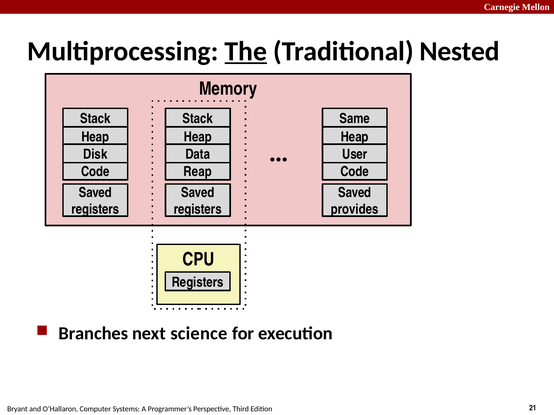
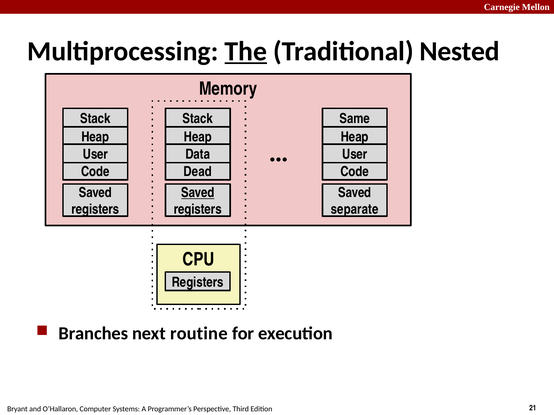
Disk at (95, 155): Disk -> User
Reap: Reap -> Dead
Saved at (198, 193) underline: none -> present
provides: provides -> separate
science: science -> routine
